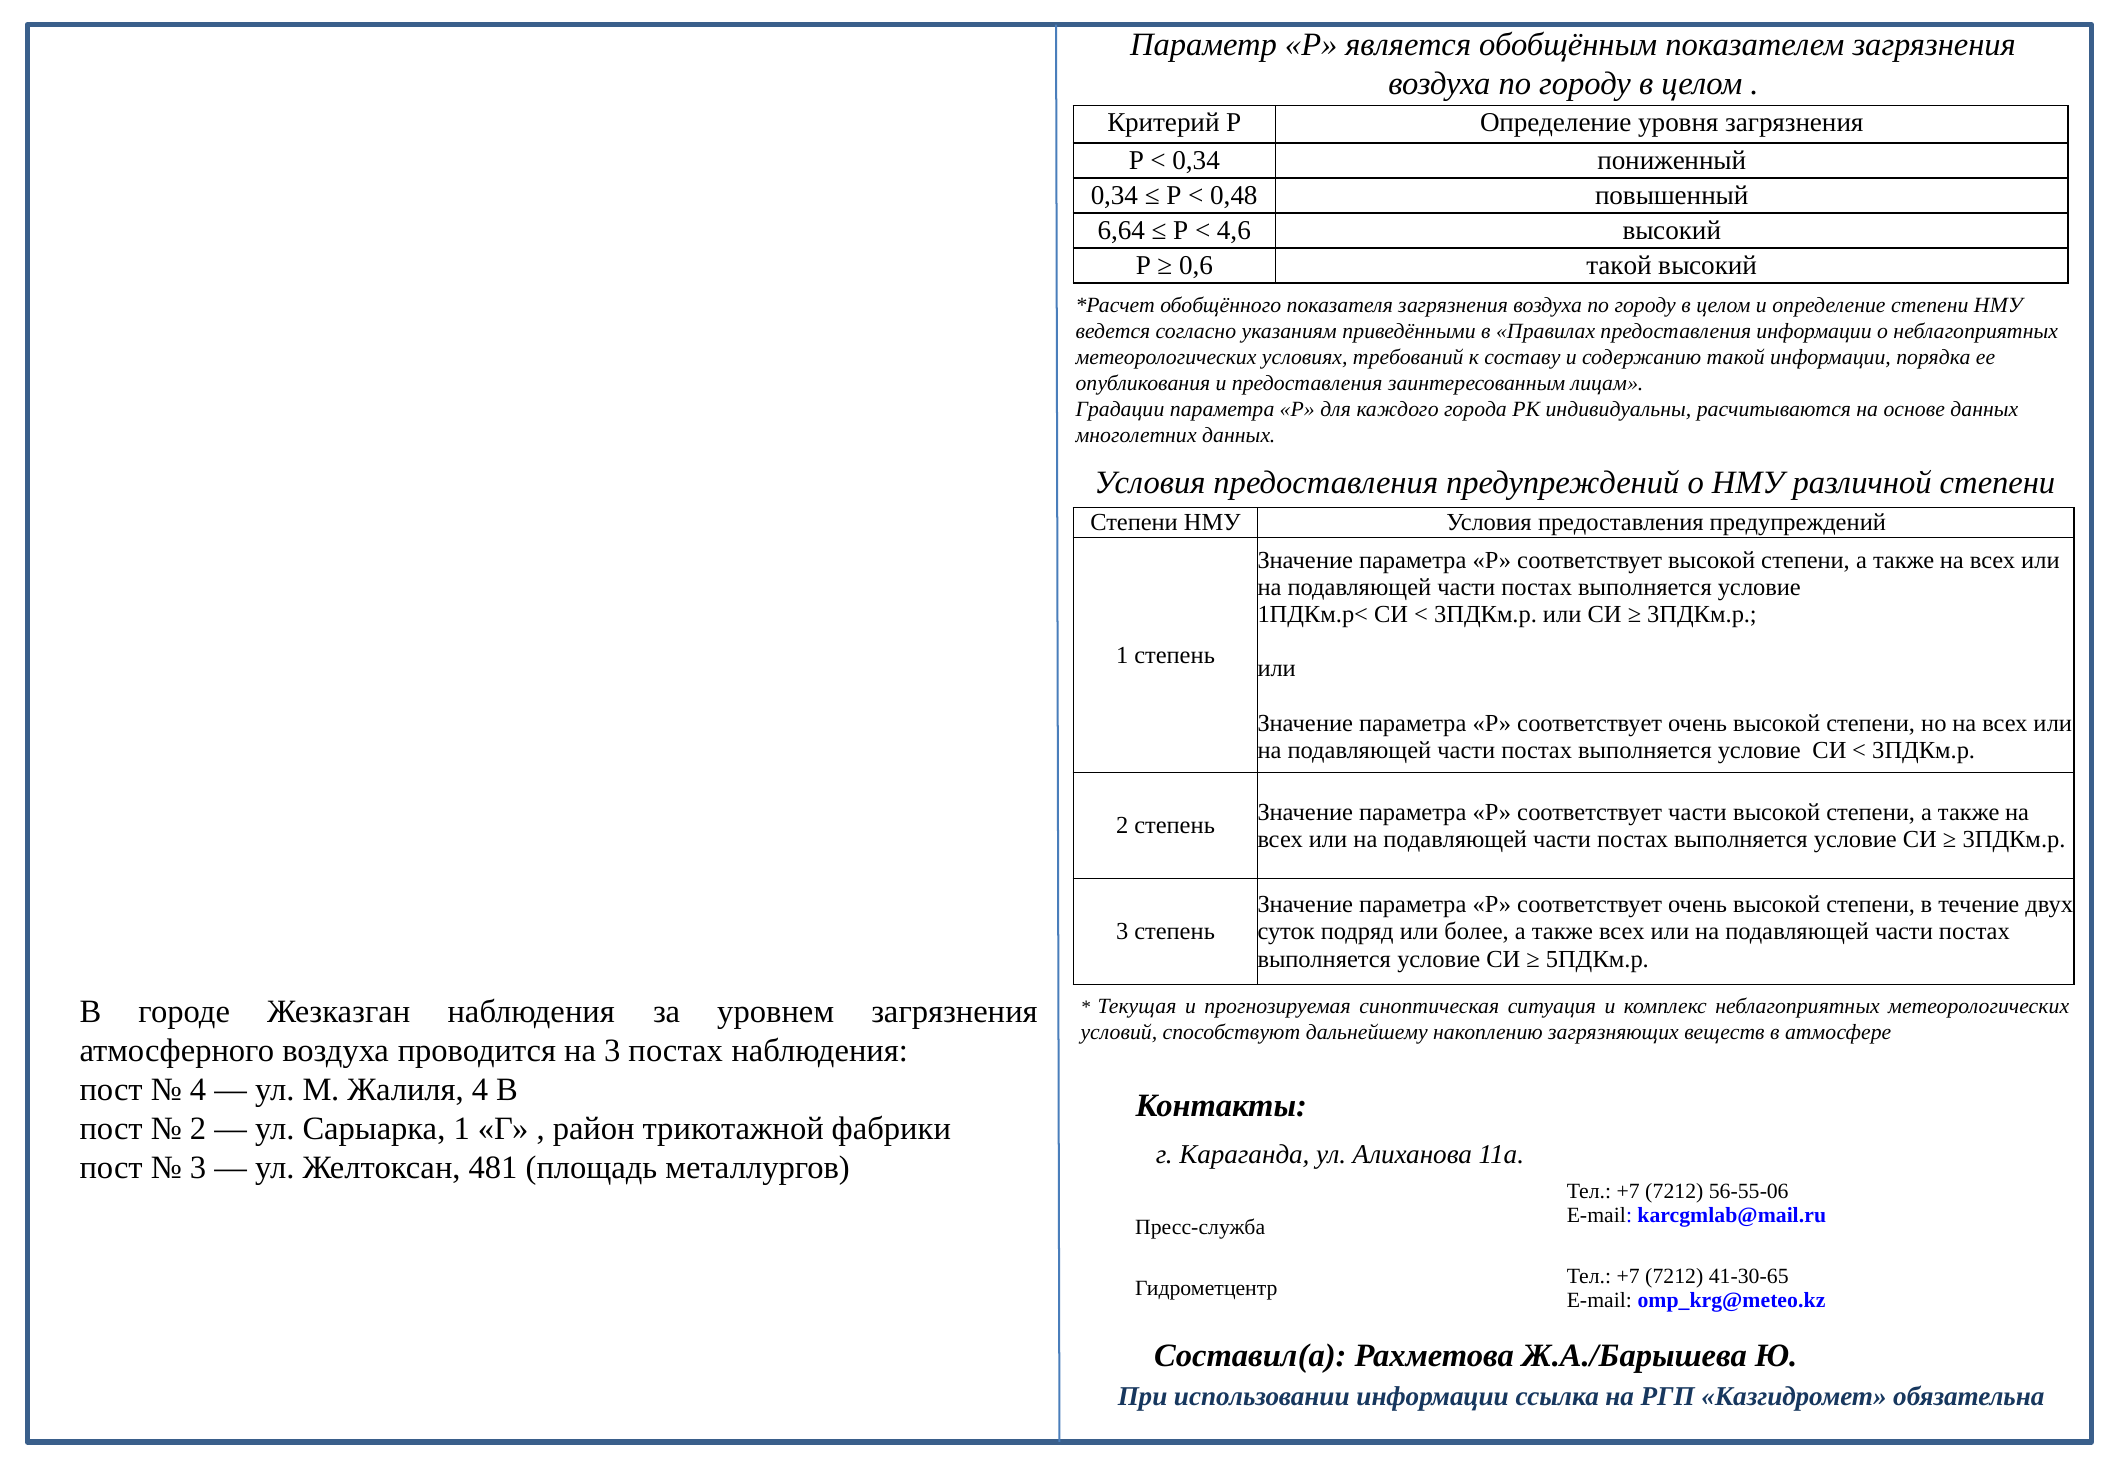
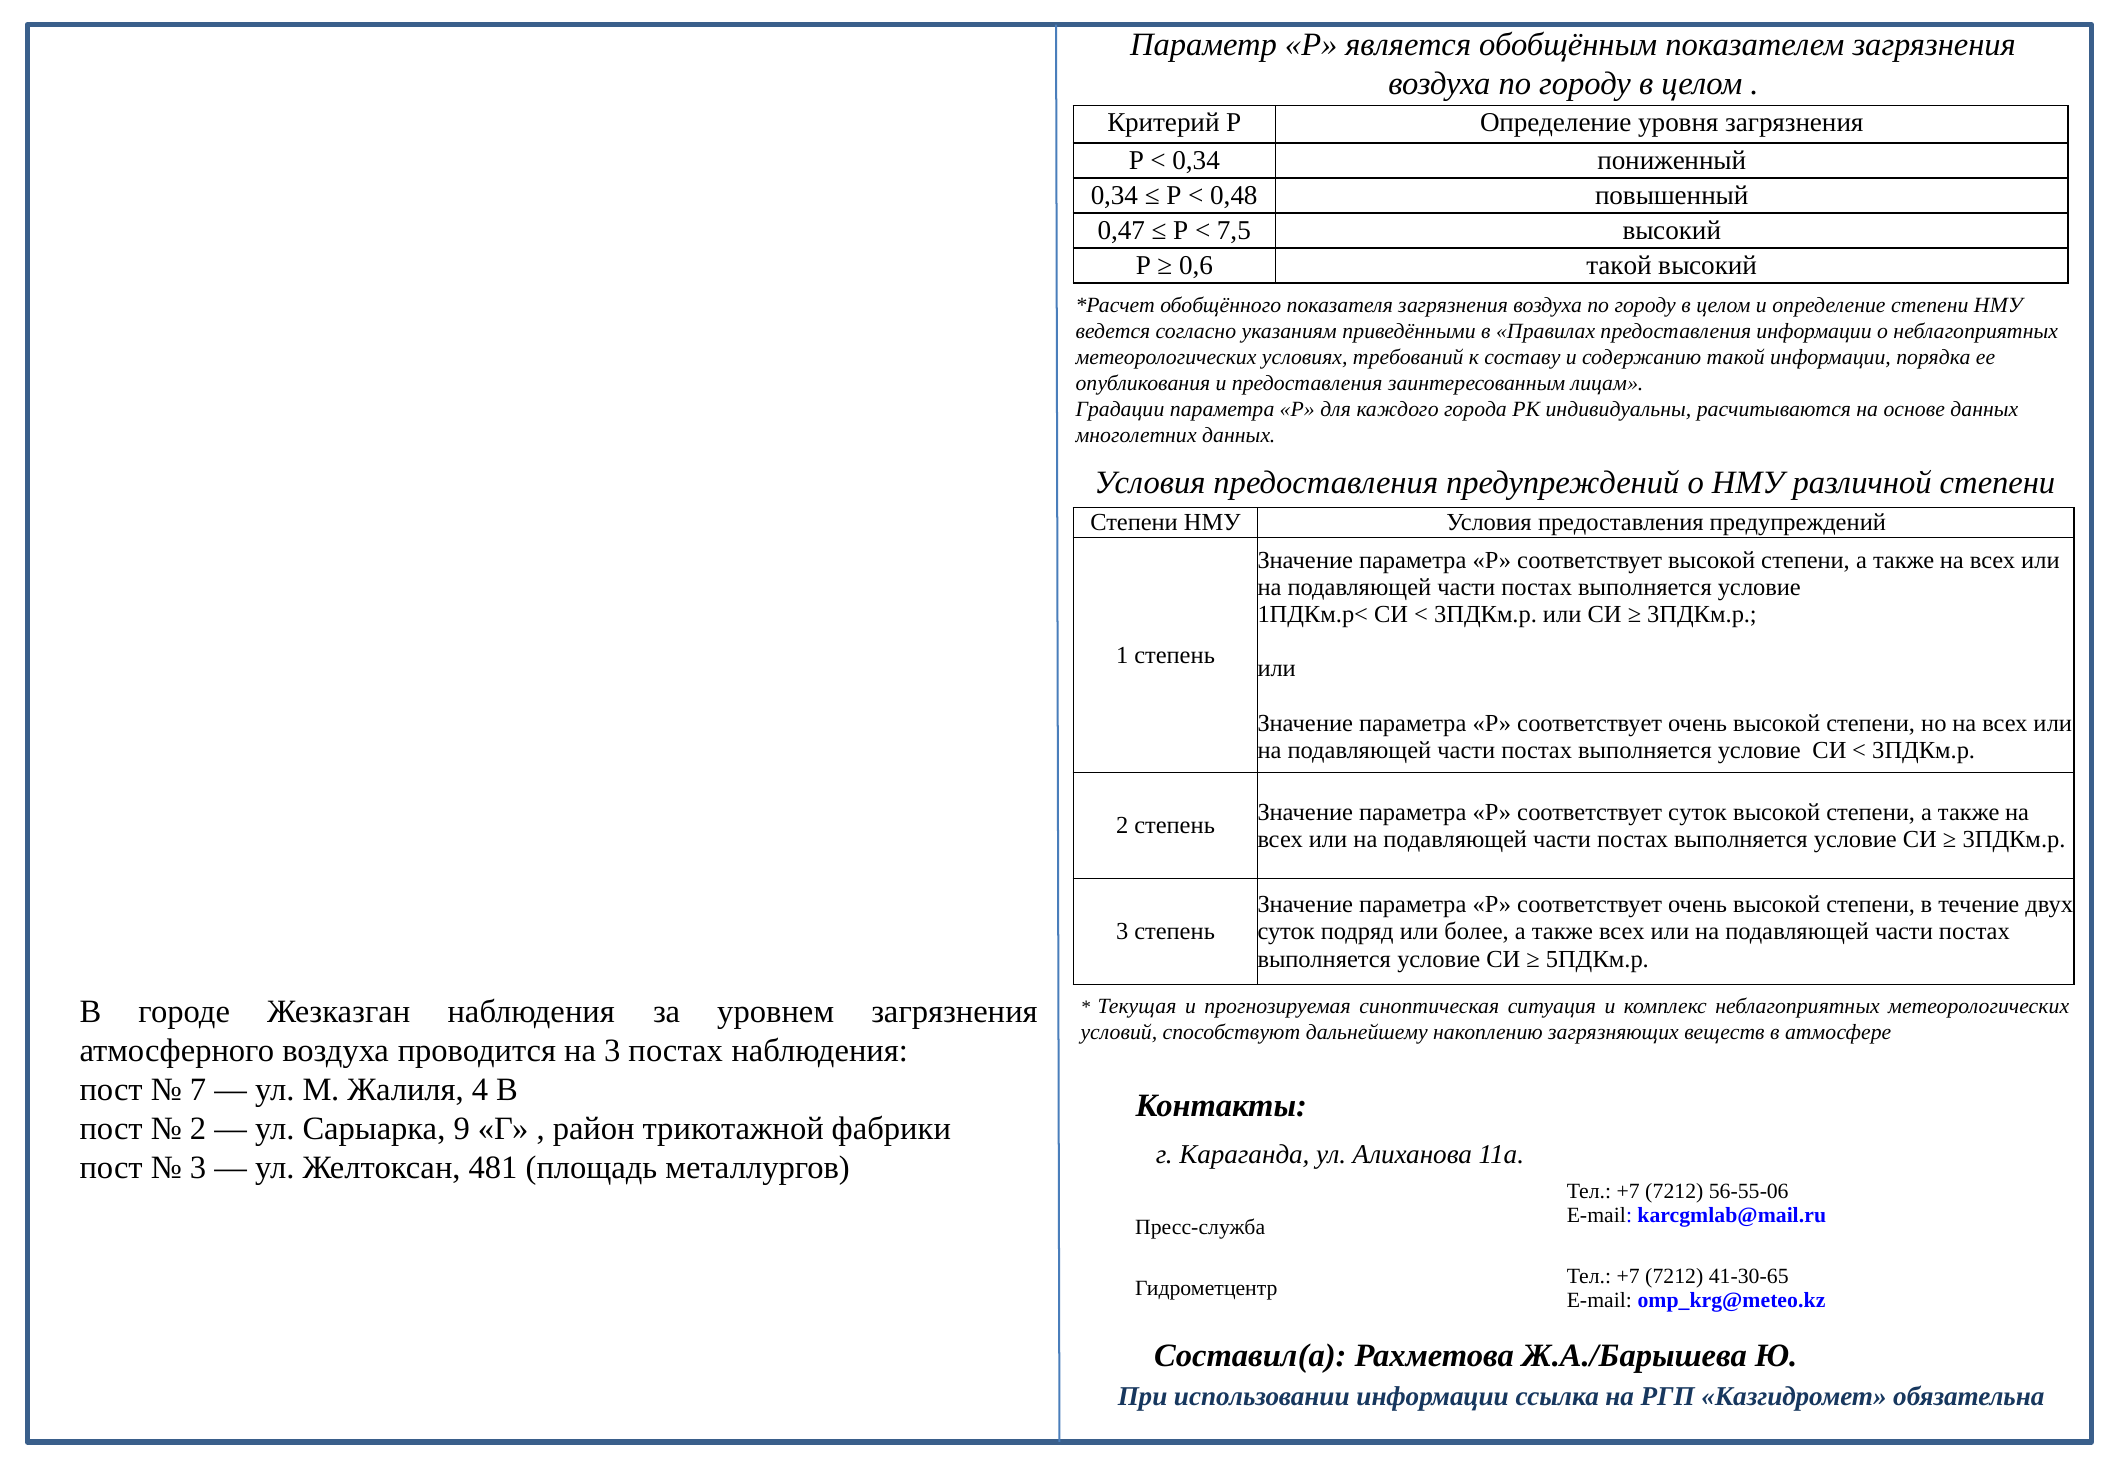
6,64: 6,64 -> 0,47
4,6: 4,6 -> 7,5
соответствует части: части -> суток
4 at (198, 1090): 4 -> 7
Сарыарка 1: 1 -> 9
